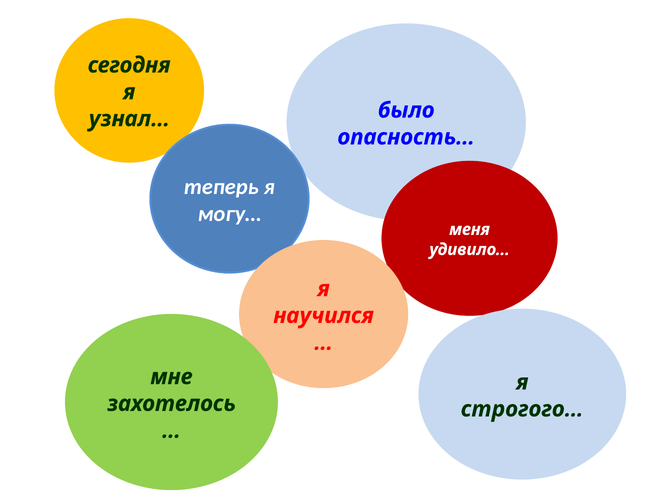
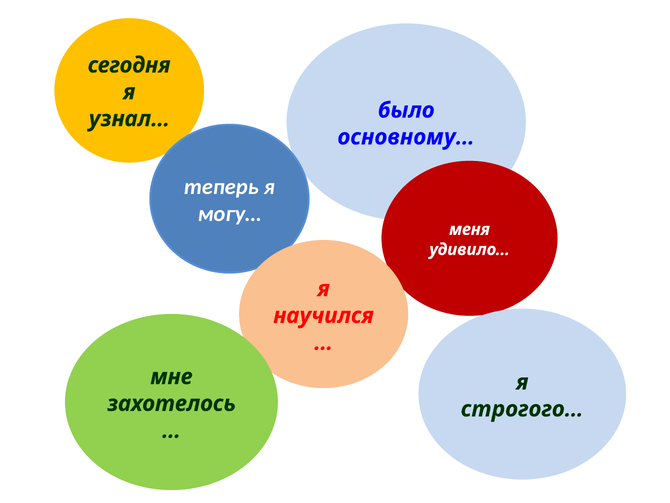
опасность…: опасность… -> основному…
